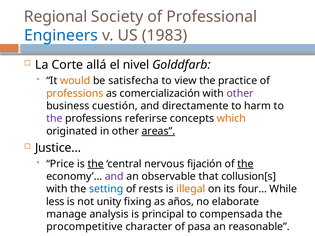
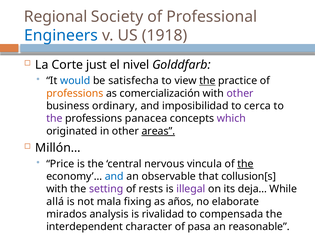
1983: 1983 -> 1918
allá: allá -> just
would colour: orange -> blue
the at (207, 81) underline: none -> present
cuestión: cuestión -> ordinary
directamente: directamente -> imposibilidad
harm: harm -> cerca
referirse: referirse -> panacea
which colour: orange -> purple
Justice…: Justice… -> Millón…
the at (96, 164) underline: present -> none
fijación: fijación -> vincula
and at (114, 177) colour: purple -> blue
setting colour: blue -> purple
illegal colour: orange -> purple
four…: four… -> deja…
less: less -> allá
unity: unity -> mala
manage: manage -> mirados
principal: principal -> rivalidad
procompetitive: procompetitive -> interdependent
